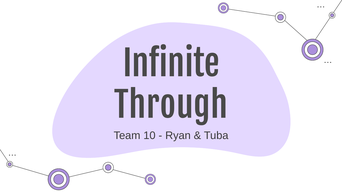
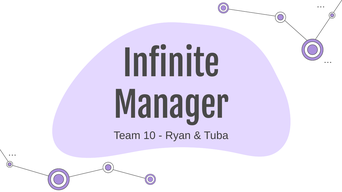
Through: Through -> Manager
